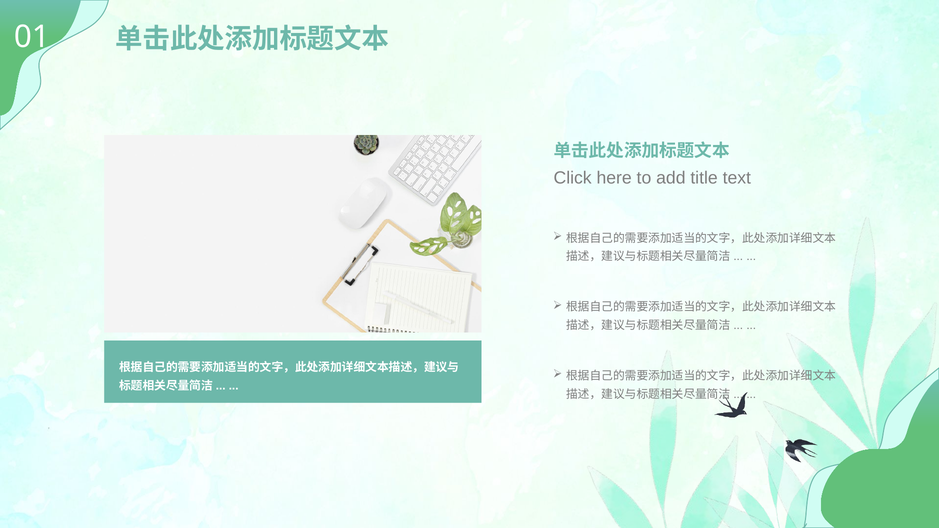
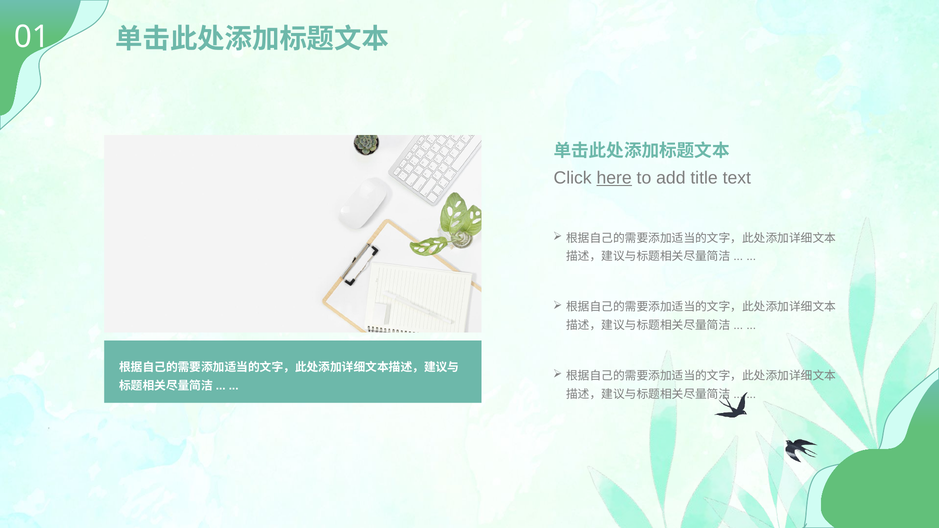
here underline: none -> present
